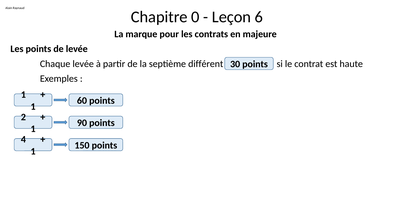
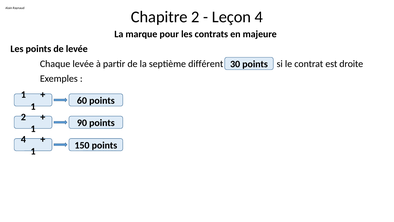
0: 0 -> 2
6: 6 -> 4
haute: haute -> droite
